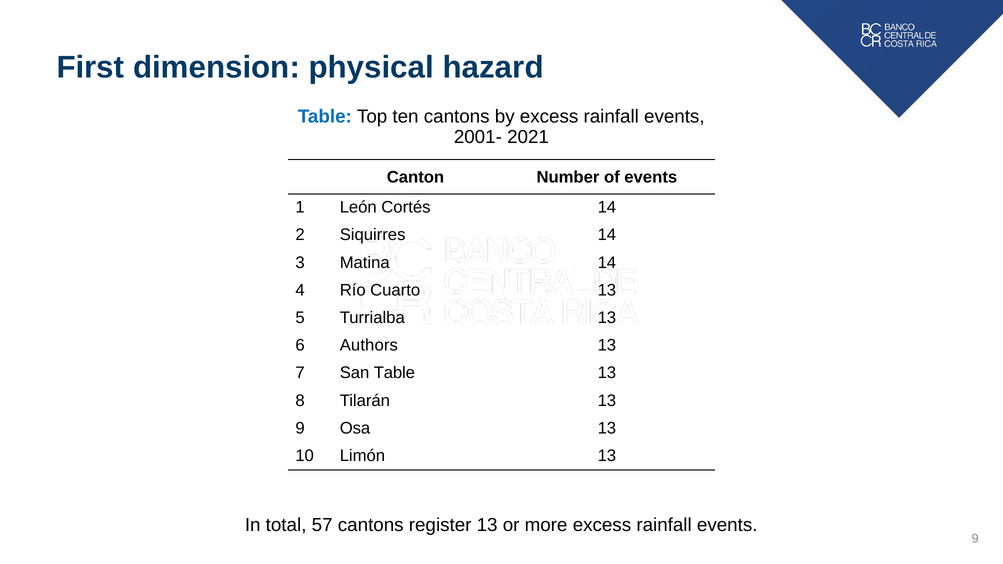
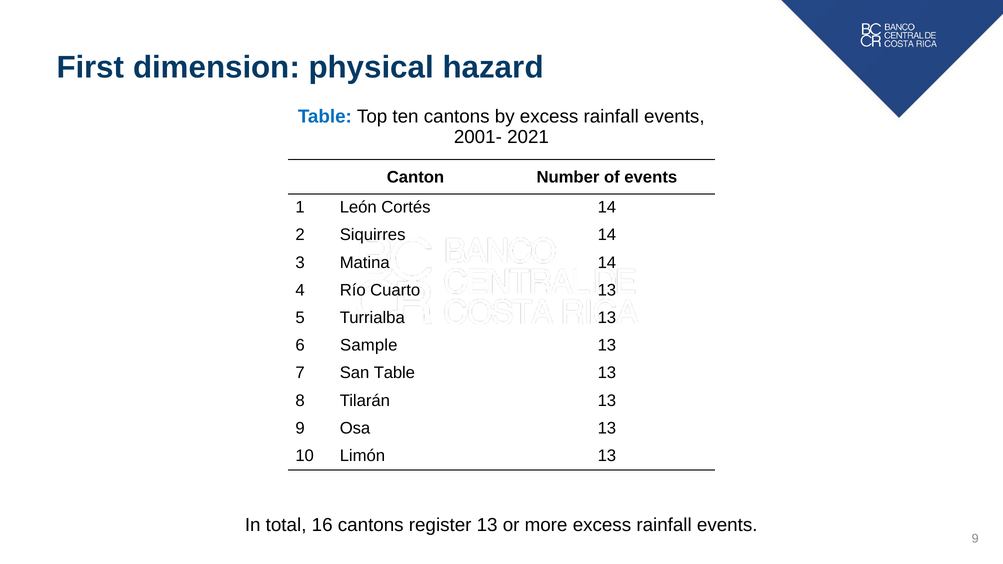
Authors: Authors -> Sample
57: 57 -> 16
